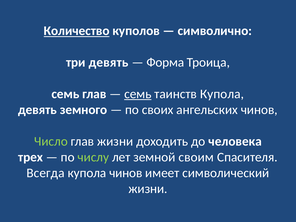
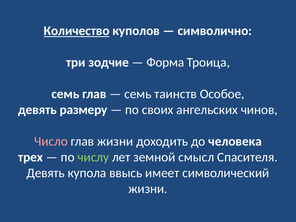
три девять: девять -> зодчие
семь at (138, 94) underline: present -> none
таинств Купола: Купола -> Особое
земного: земного -> размеру
Число colour: light green -> pink
своим: своим -> смысл
Всегда at (45, 173): Всегда -> Девять
купола чинов: чинов -> ввысь
